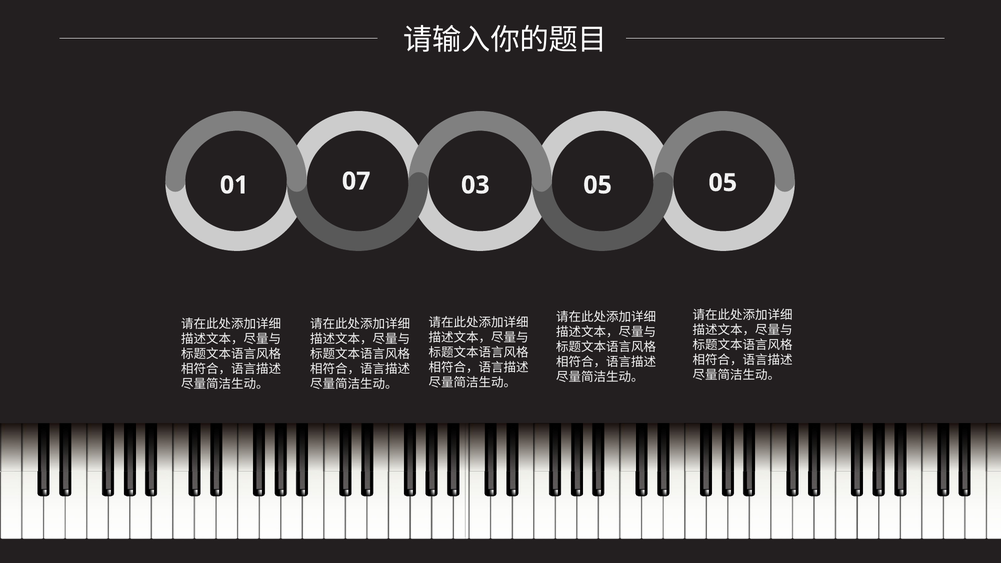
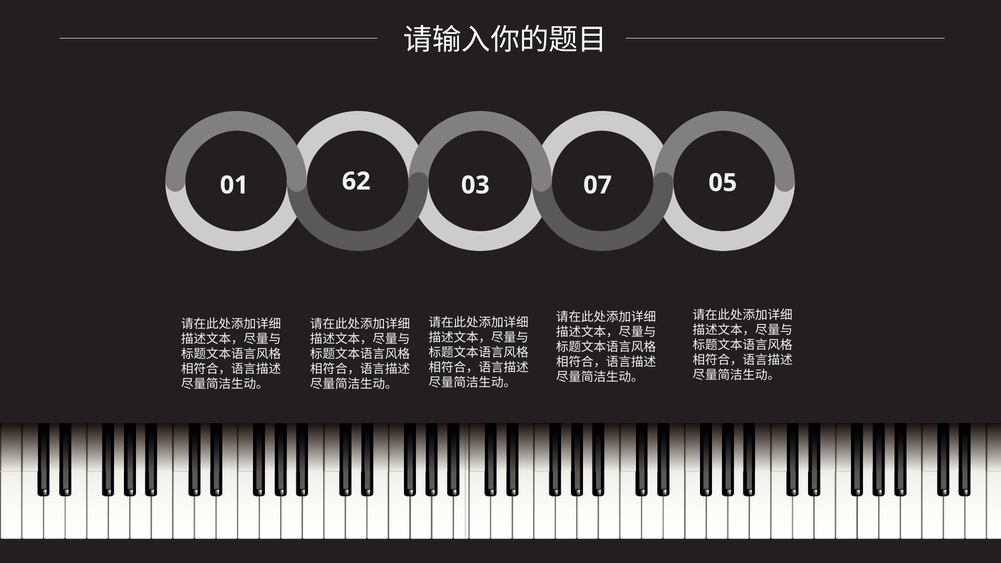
07: 07 -> 62
03 05: 05 -> 07
